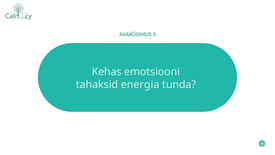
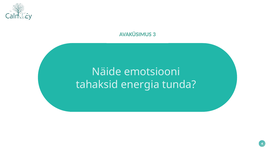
Kehas: Kehas -> Näide
